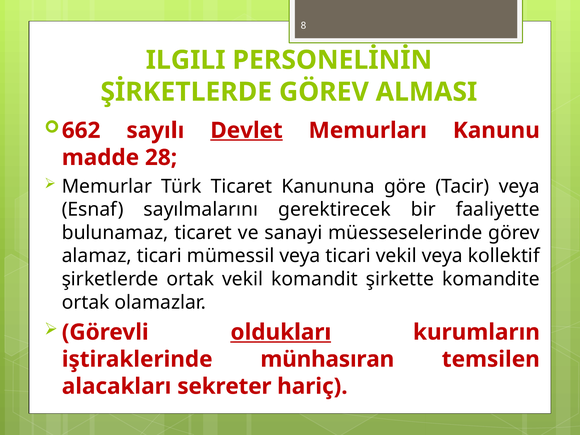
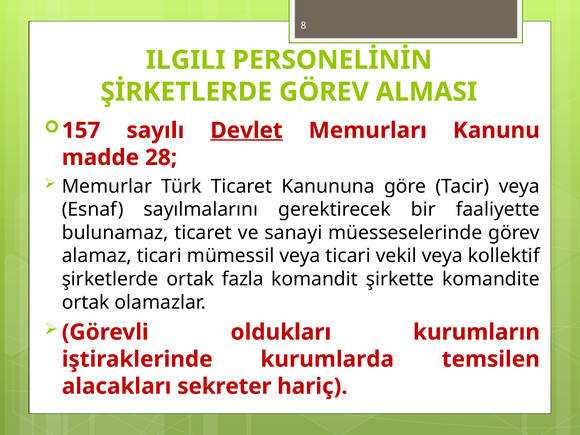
662: 662 -> 157
ortak vekil: vekil -> fazla
oldukları underline: present -> none
münhasıran: münhasıran -> kurumlarda
